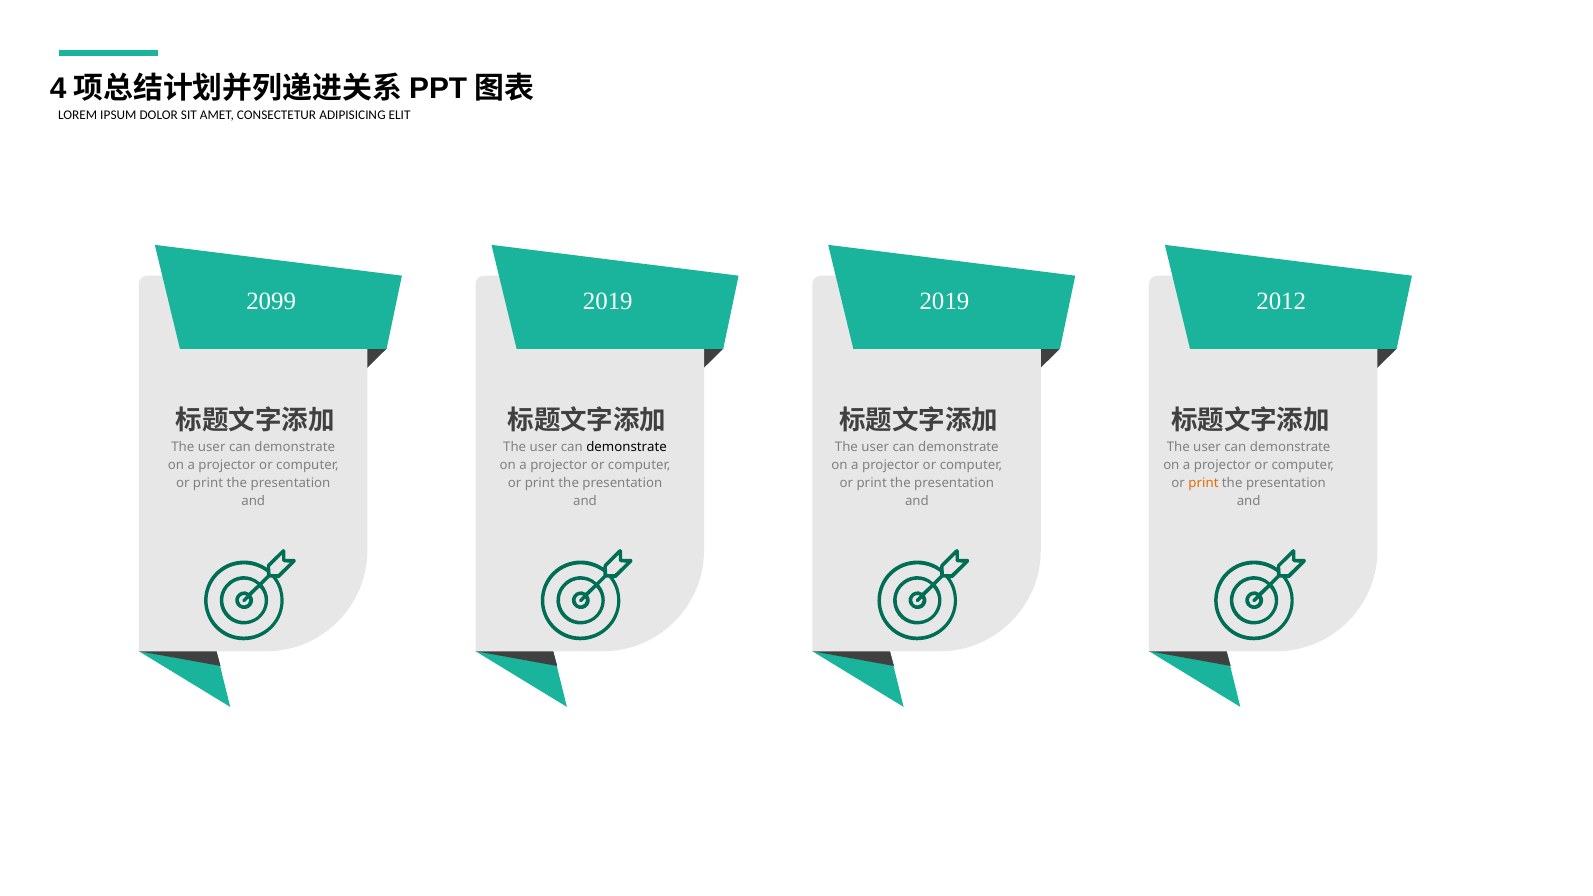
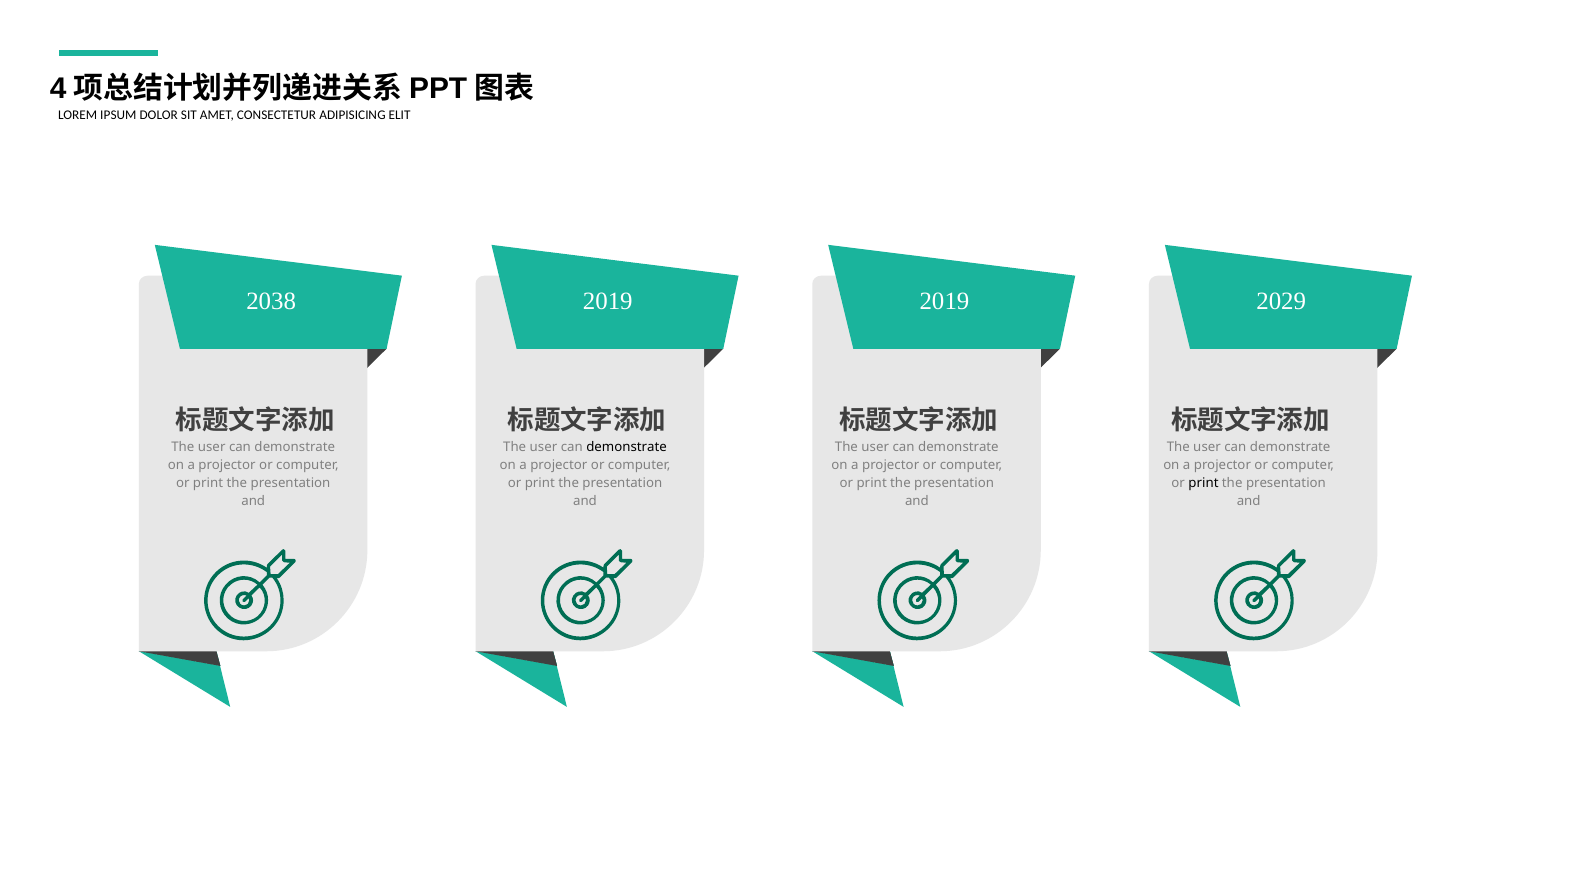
2099: 2099 -> 2038
2012: 2012 -> 2029
print at (1203, 483) colour: orange -> black
